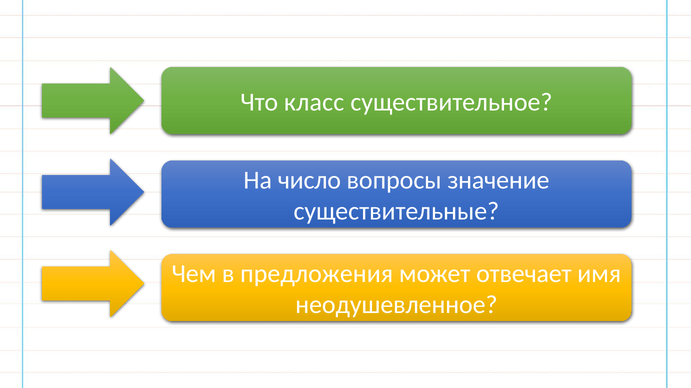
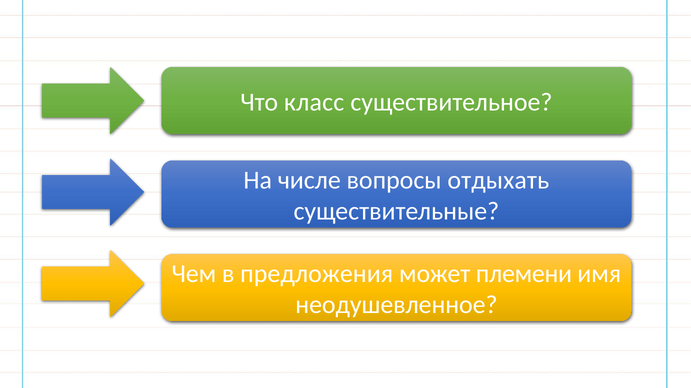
число: число -> числе
значение: значение -> отдыхать
отвечает: отвечает -> племени
